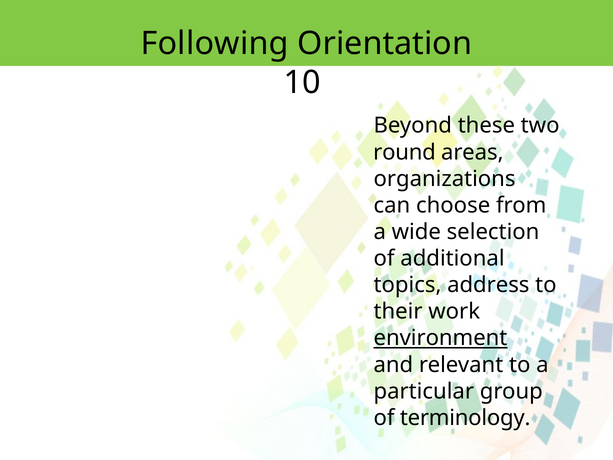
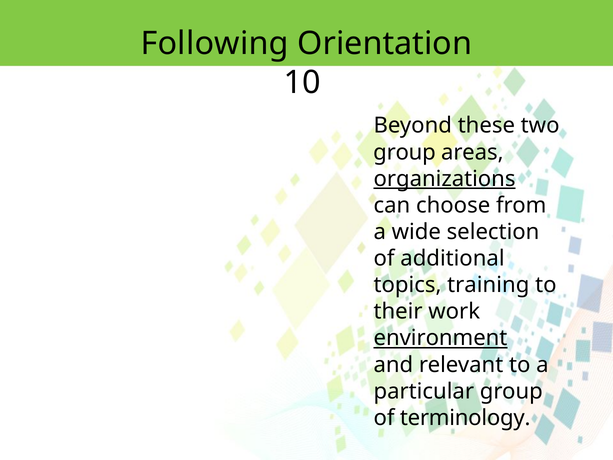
round at (405, 152): round -> group
organizations underline: none -> present
address: address -> training
